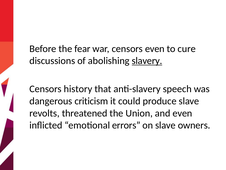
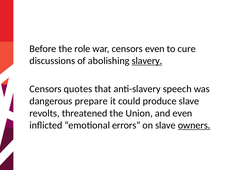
fear: fear -> role
history: history -> quotes
criticism: criticism -> prepare
owners underline: none -> present
